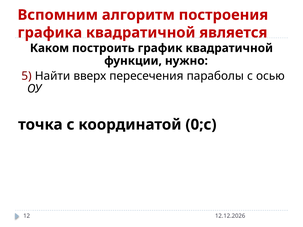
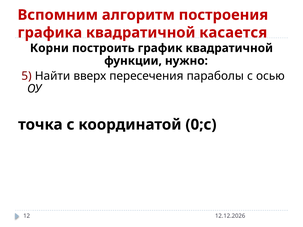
является: является -> касается
Каком: Каком -> Корни
